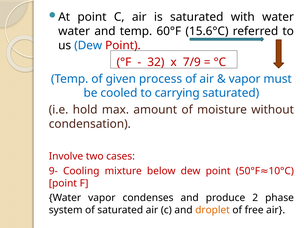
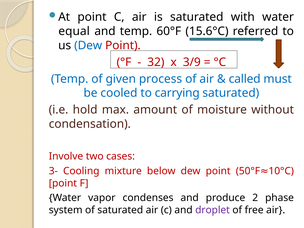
water at (74, 31): water -> equal
7/9: 7/9 -> 3/9
vapor at (245, 79): vapor -> called
9-: 9- -> 3-
droplet colour: orange -> purple
